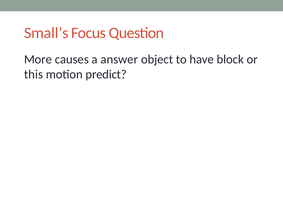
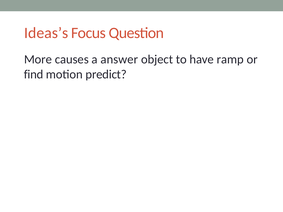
Small’s: Small’s -> Ideas’s
block: block -> ramp
this: this -> find
